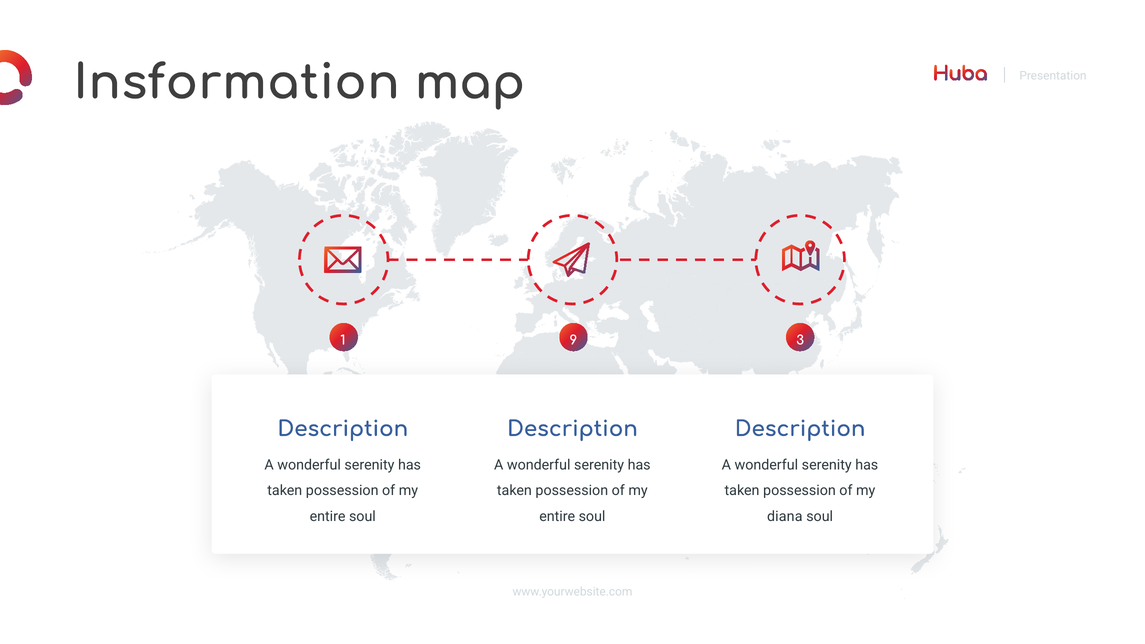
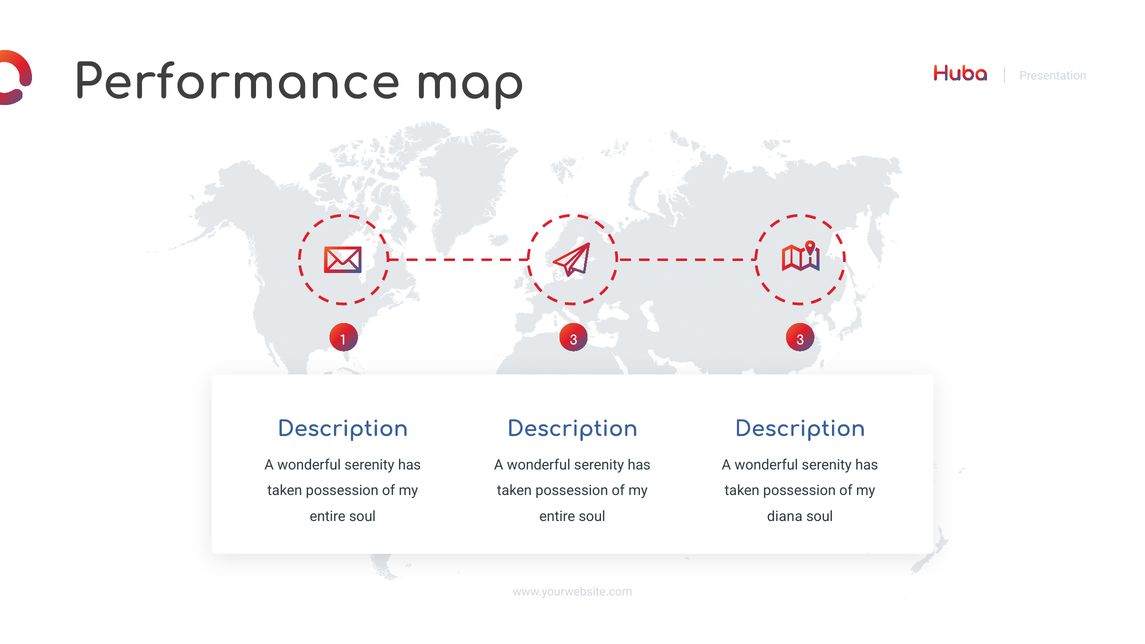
Insformation: Insformation -> Performance
1 9: 9 -> 3
